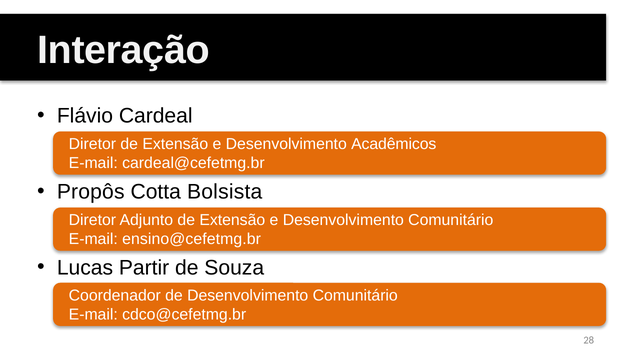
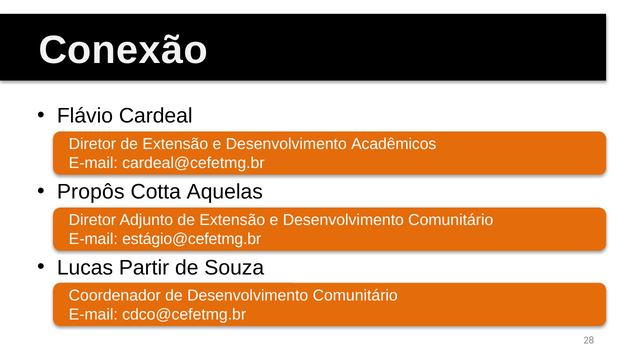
Interação: Interação -> Conexão
Bolsista: Bolsista -> Aquelas
ensino@cefetmg.br: ensino@cefetmg.br -> estágio@cefetmg.br
